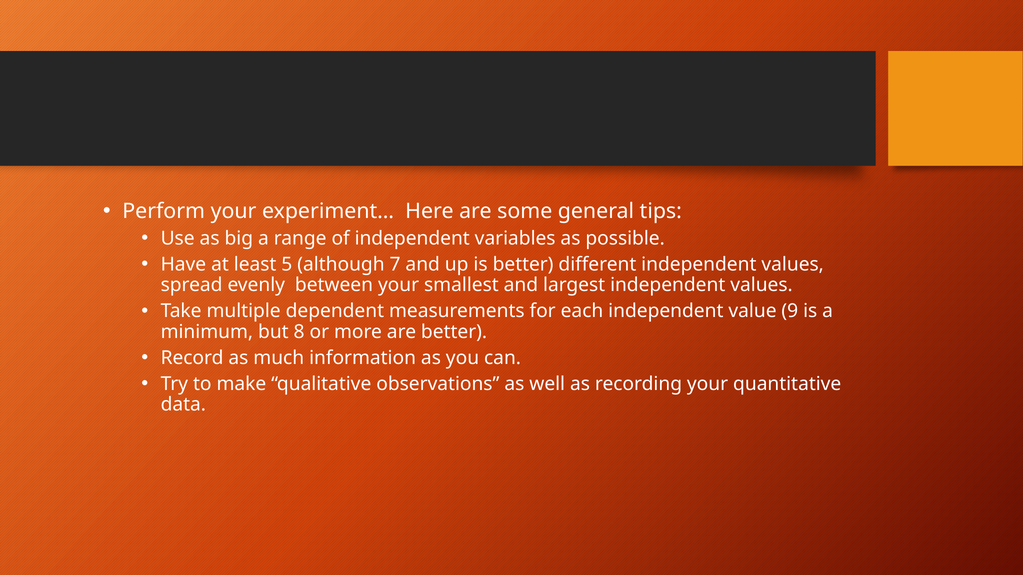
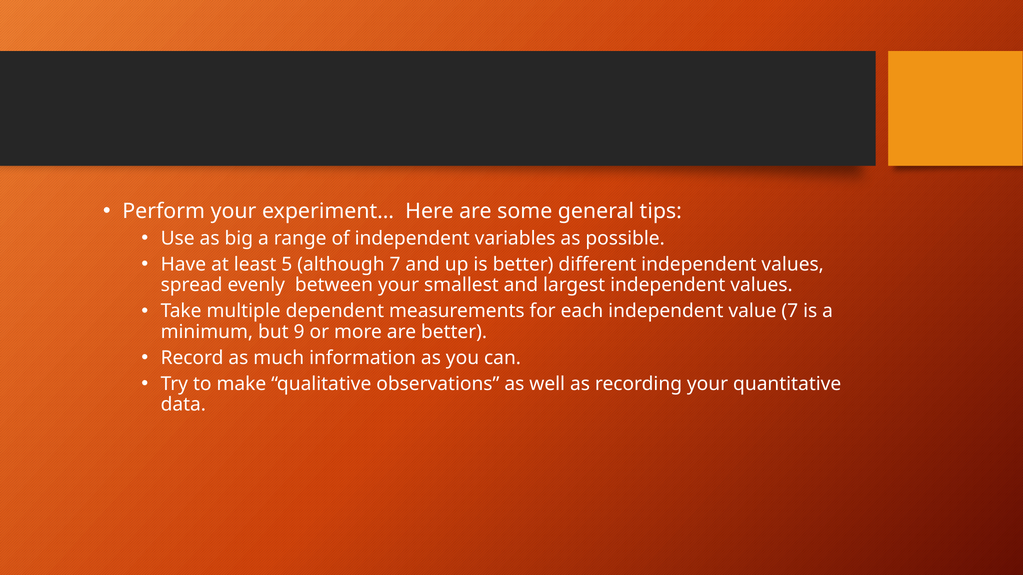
value 9: 9 -> 7
8: 8 -> 9
